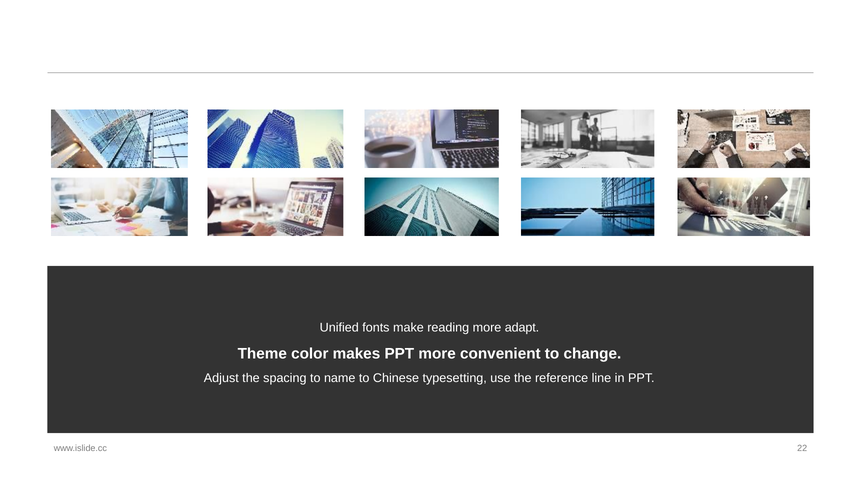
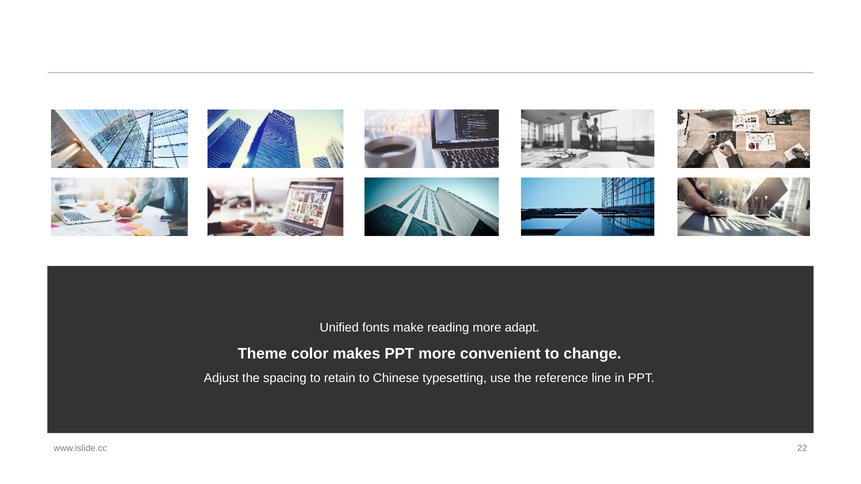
name: name -> retain
